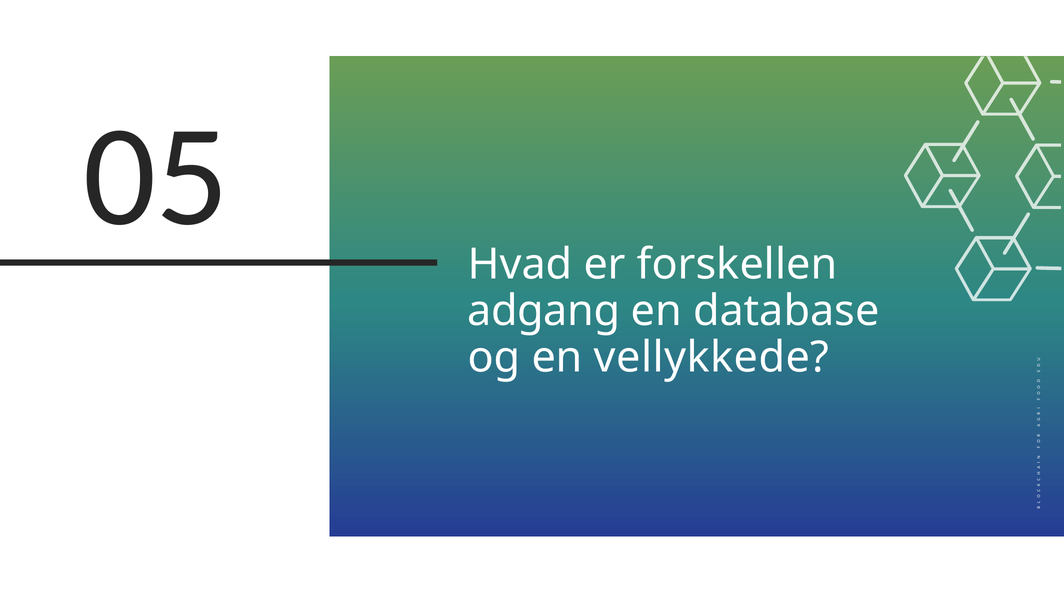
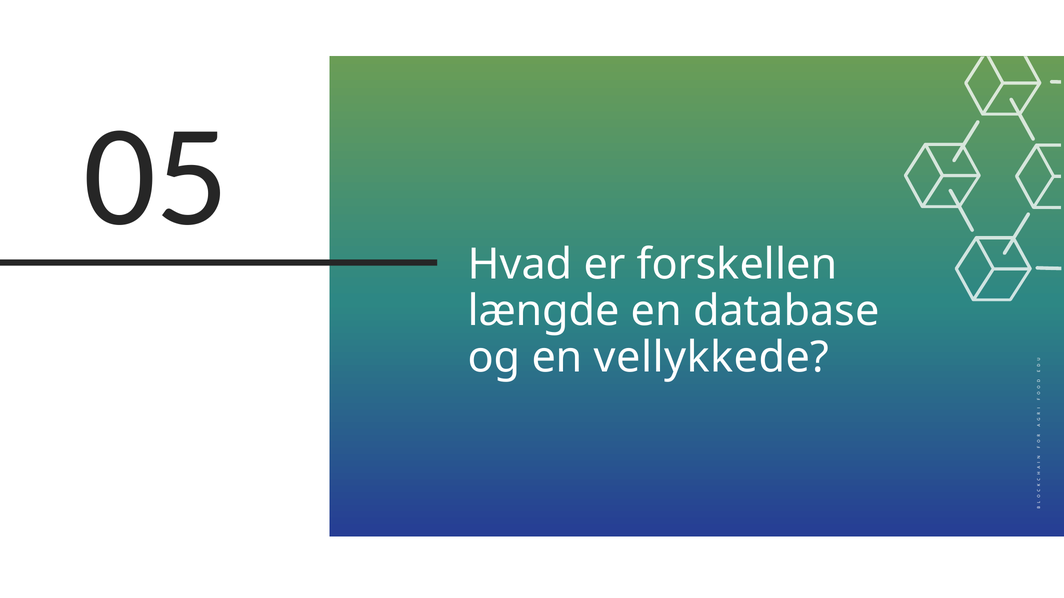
adgang: adgang -> længde
